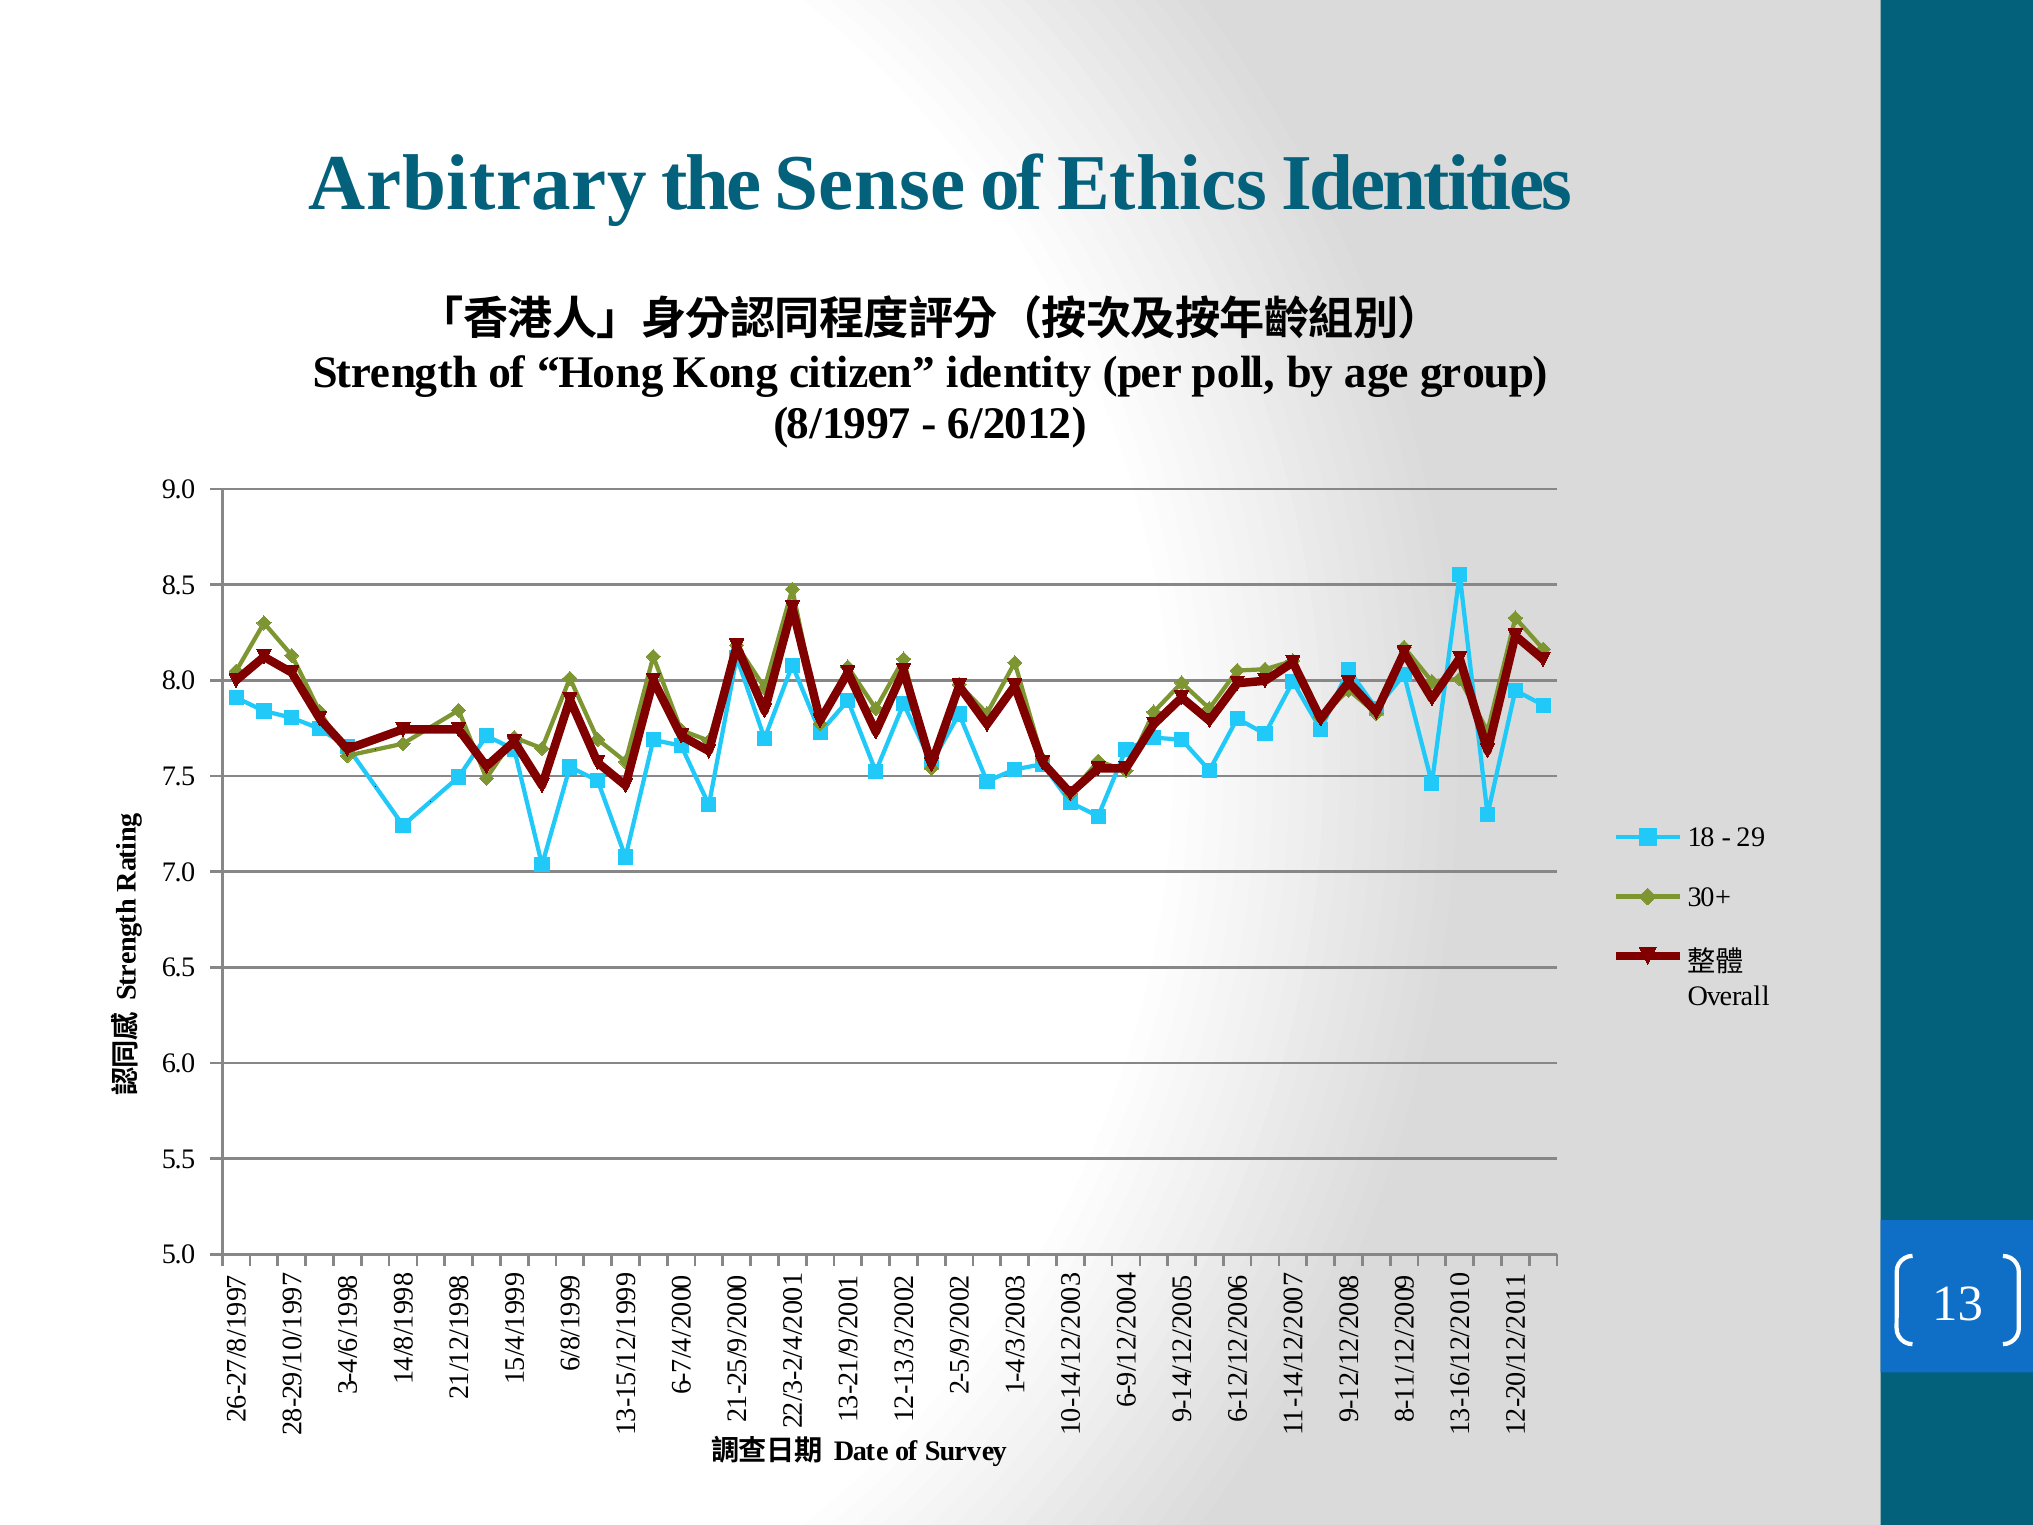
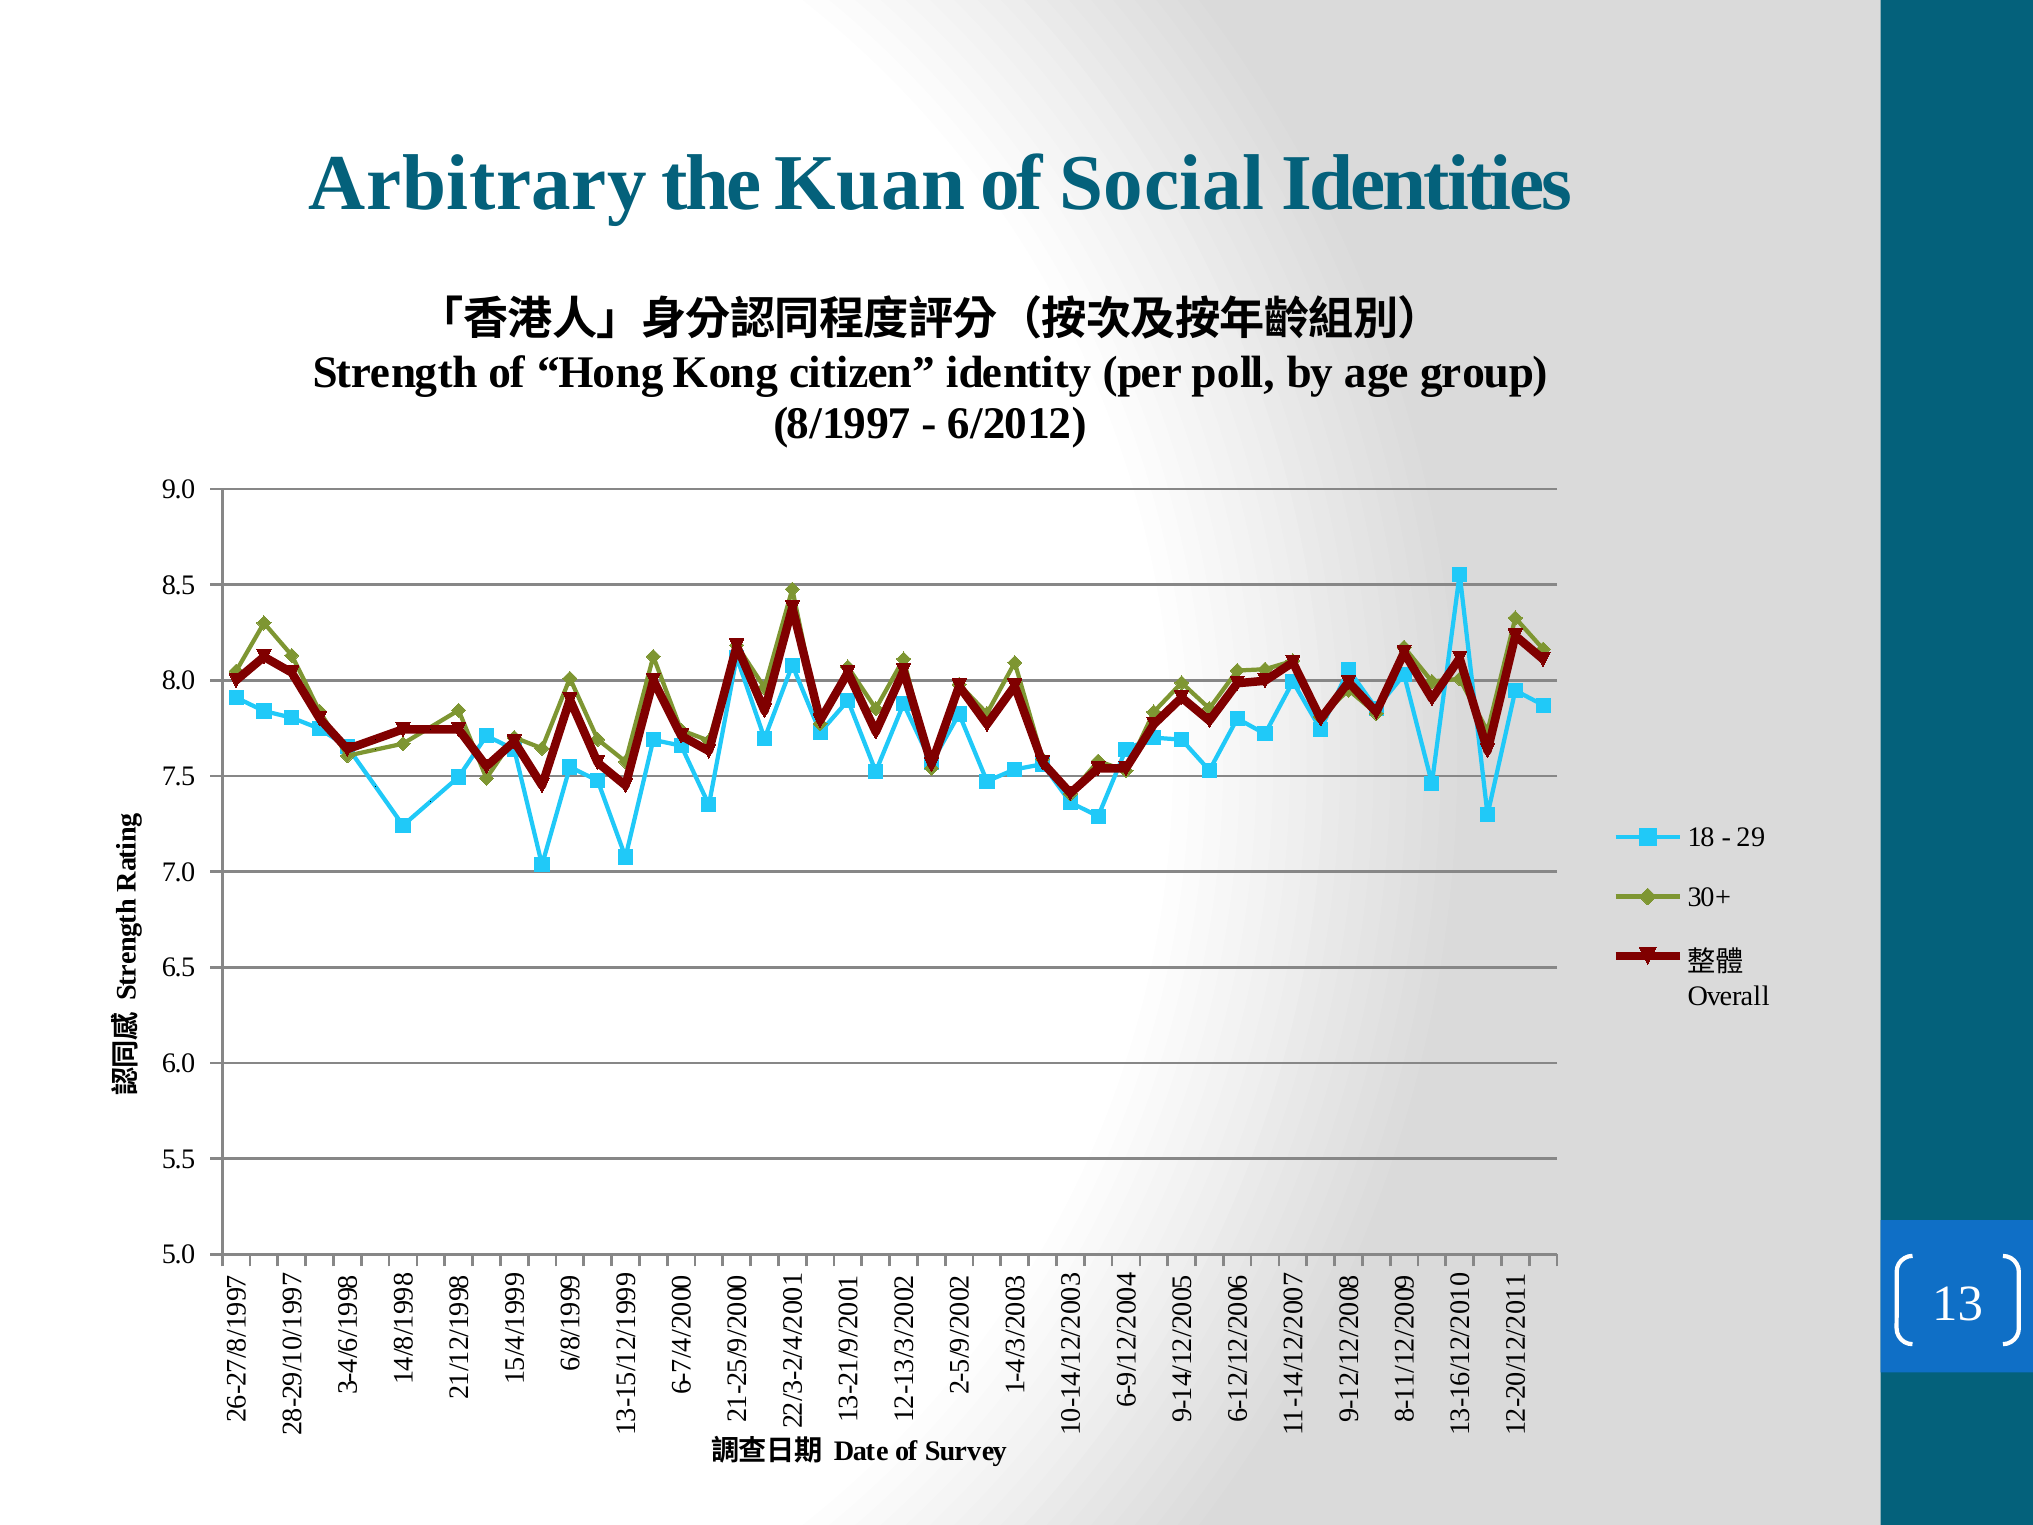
Sense: Sense -> Kuan
Ethics: Ethics -> Social
